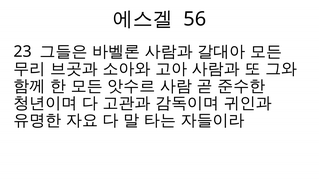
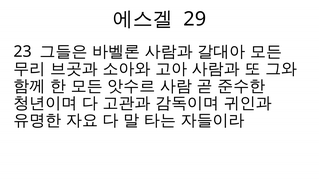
56: 56 -> 29
